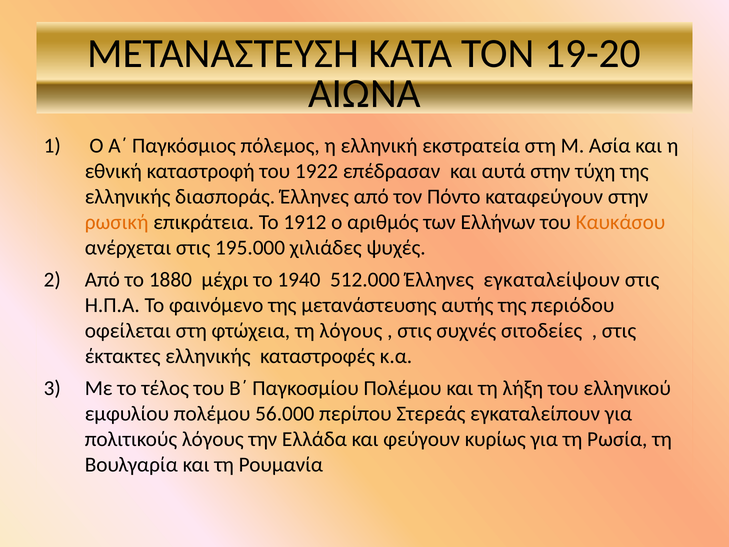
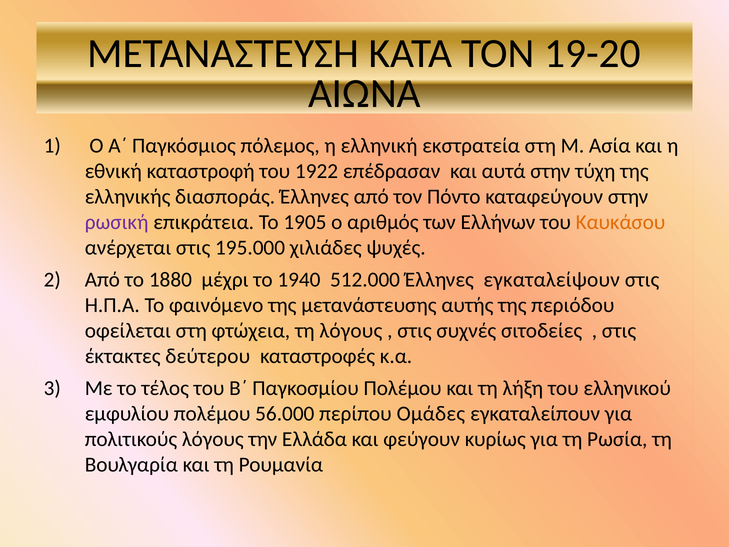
ρωσική colour: orange -> purple
1912: 1912 -> 1905
έκτακτες ελληνικής: ελληνικής -> δεύτερου
Στερεάς: Στερεάς -> Ομάδες
